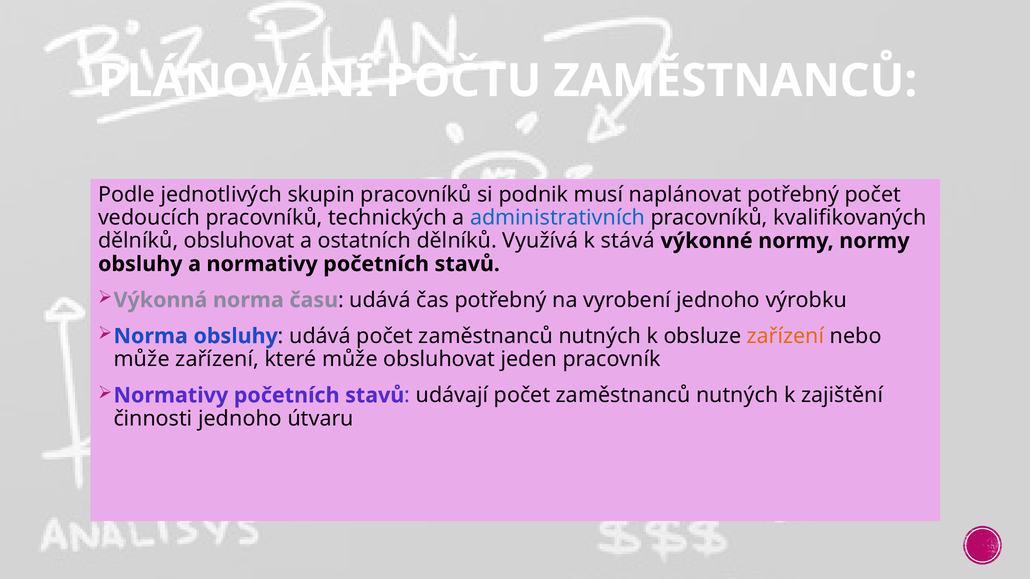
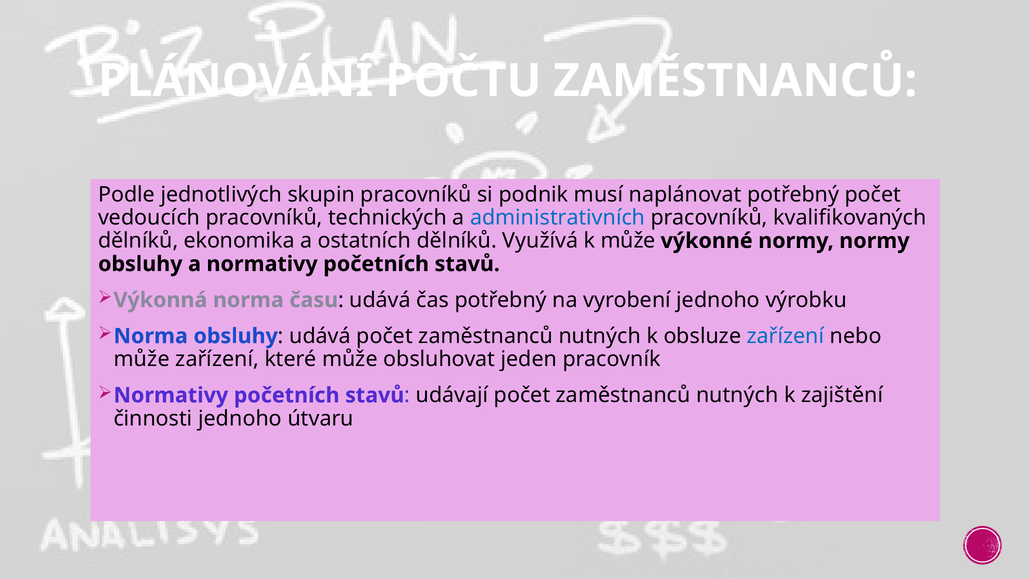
dělníků obsluhovat: obsluhovat -> ekonomika
k stává: stává -> může
zařízení at (785, 336) colour: orange -> blue
